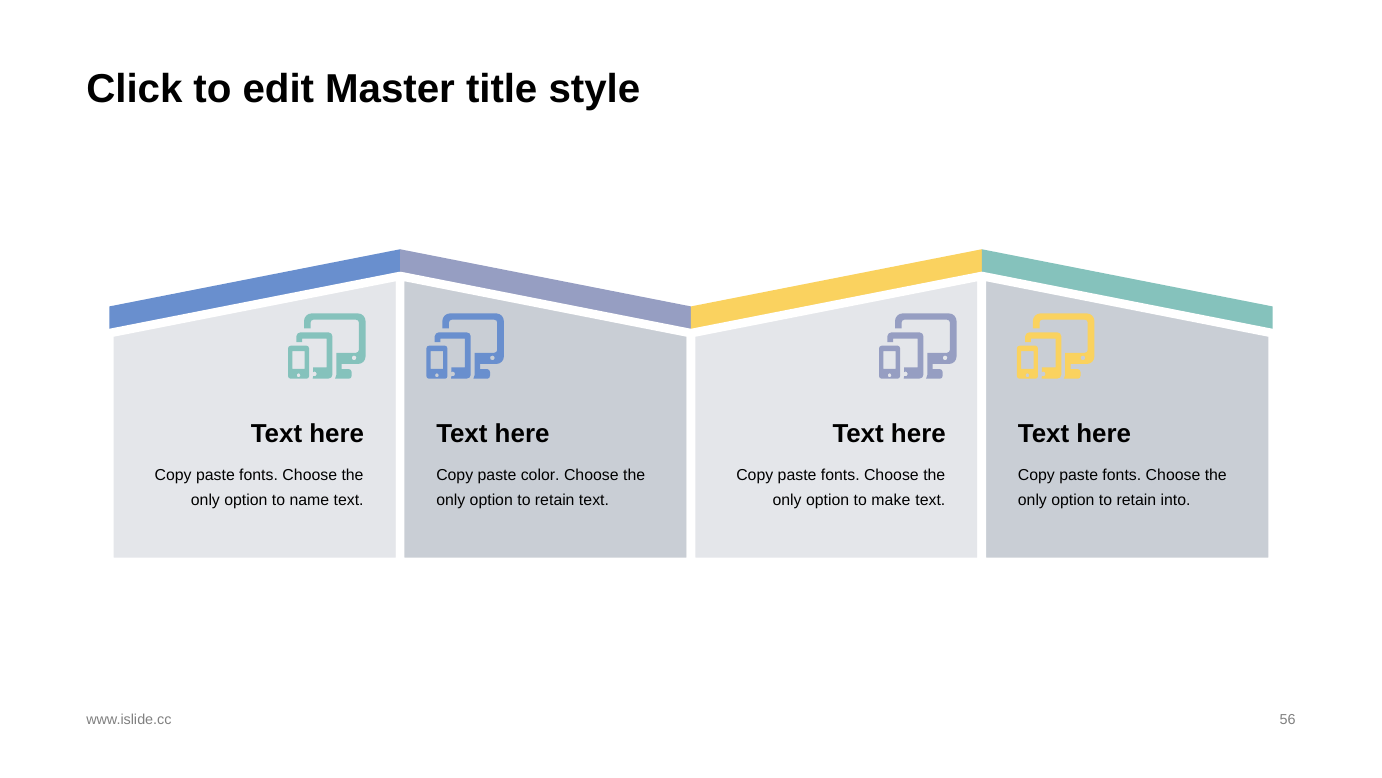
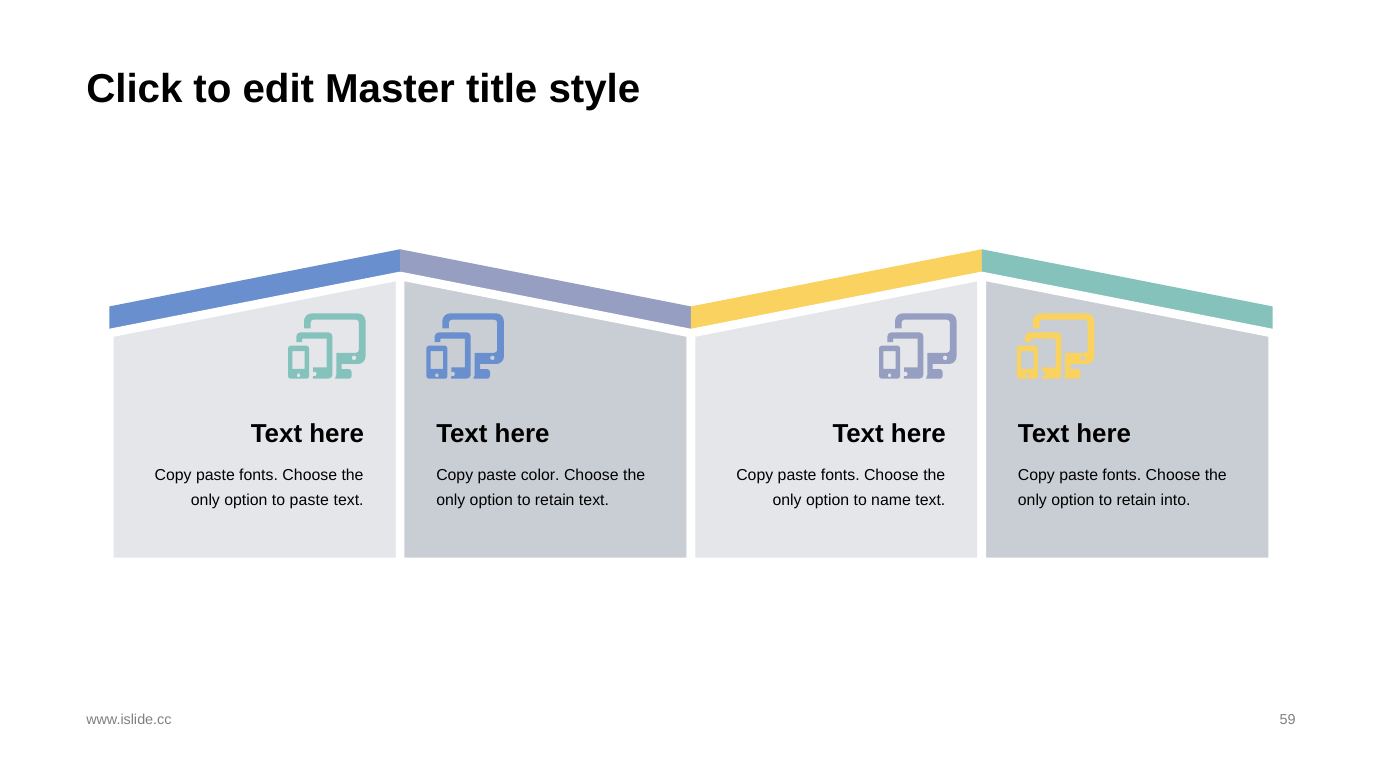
to name: name -> paste
make: make -> name
56: 56 -> 59
